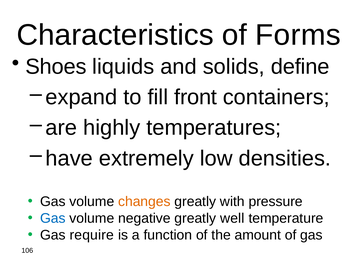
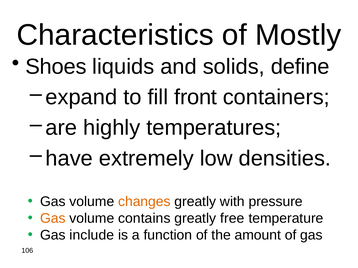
Forms: Forms -> Mostly
Gas at (53, 219) colour: blue -> orange
negative: negative -> contains
well: well -> free
require: require -> include
